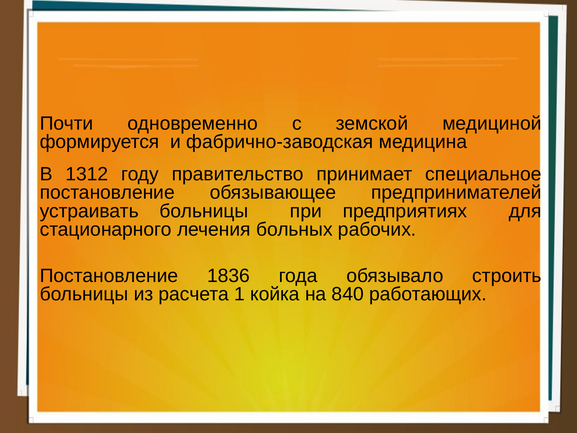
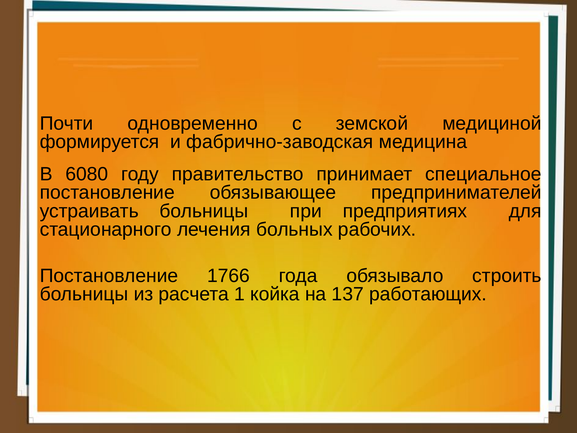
1312: 1312 -> 6080
1836: 1836 -> 1766
840: 840 -> 137
